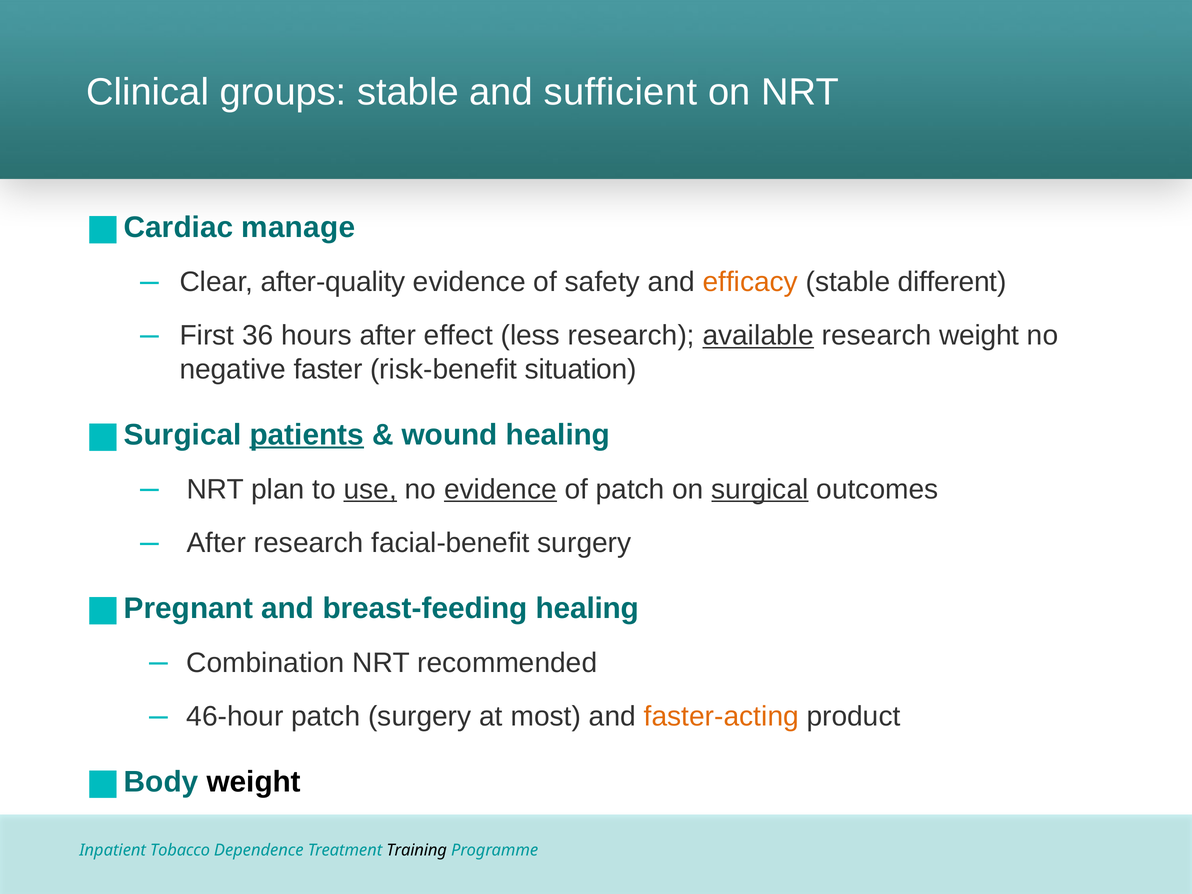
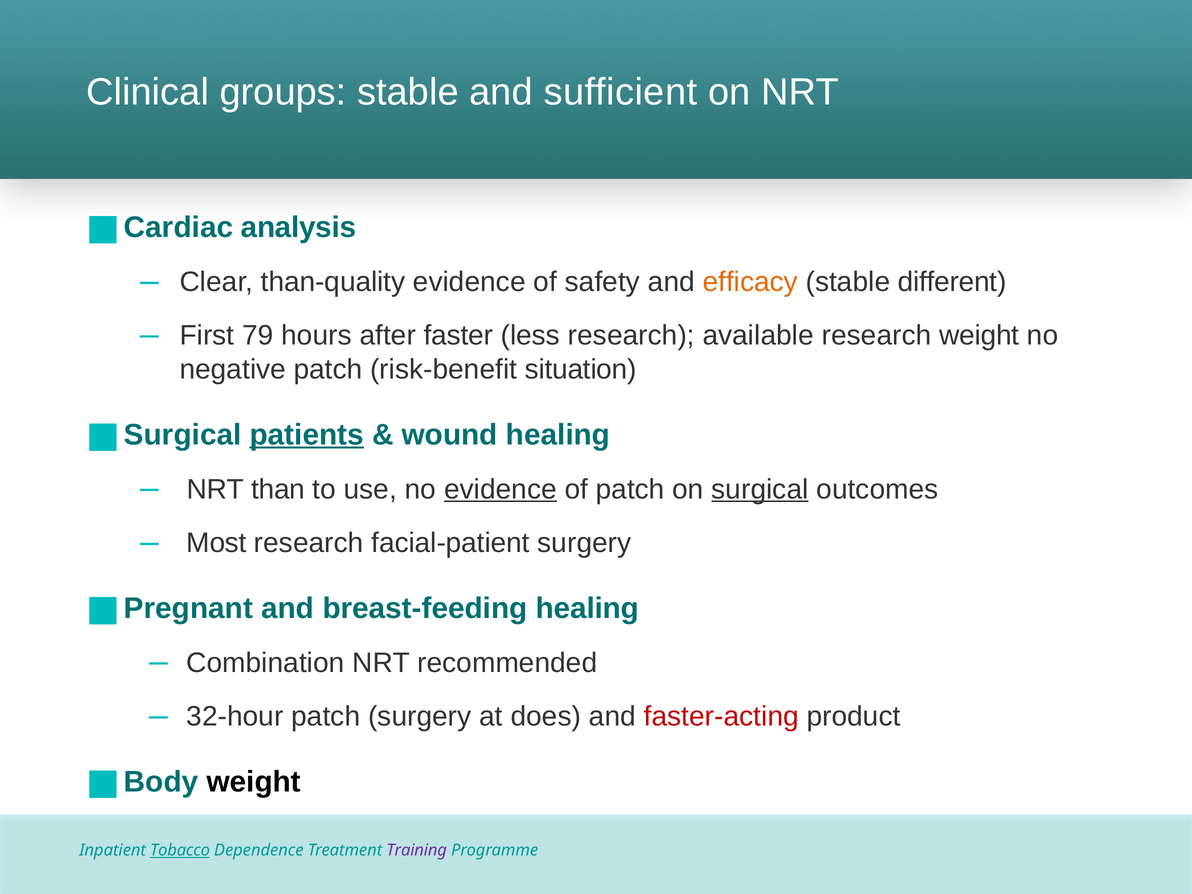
manage: manage -> analysis
after-quality: after-quality -> than-quality
36: 36 -> 79
effect: effect -> faster
available underline: present -> none
negative faster: faster -> patch
plan: plan -> than
use underline: present -> none
After at (216, 543): After -> Most
facial-benefit: facial-benefit -> facial-patient
46-hour: 46-hour -> 32-hour
most: most -> does
faster-acting colour: orange -> red
Tobacco underline: none -> present
Training colour: black -> purple
